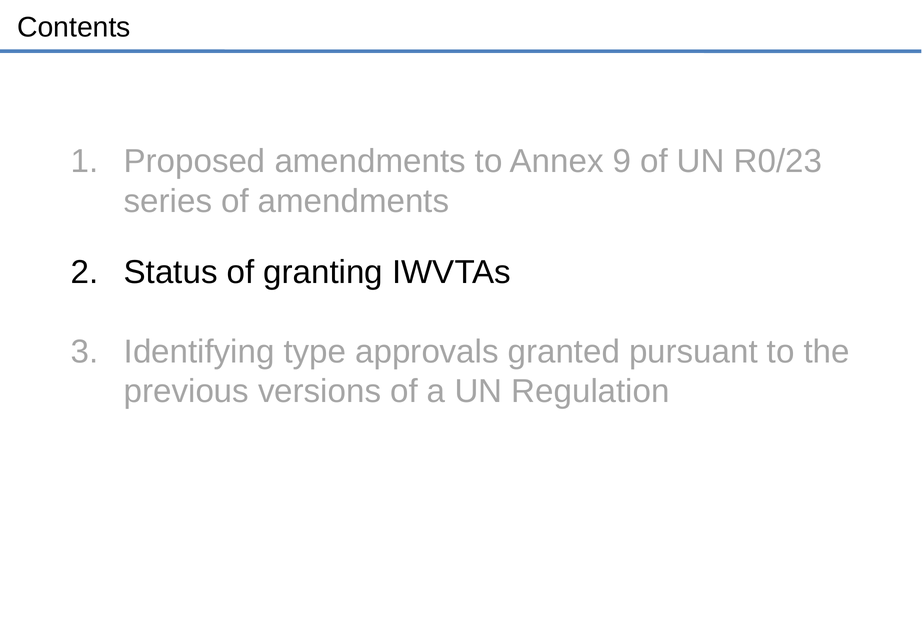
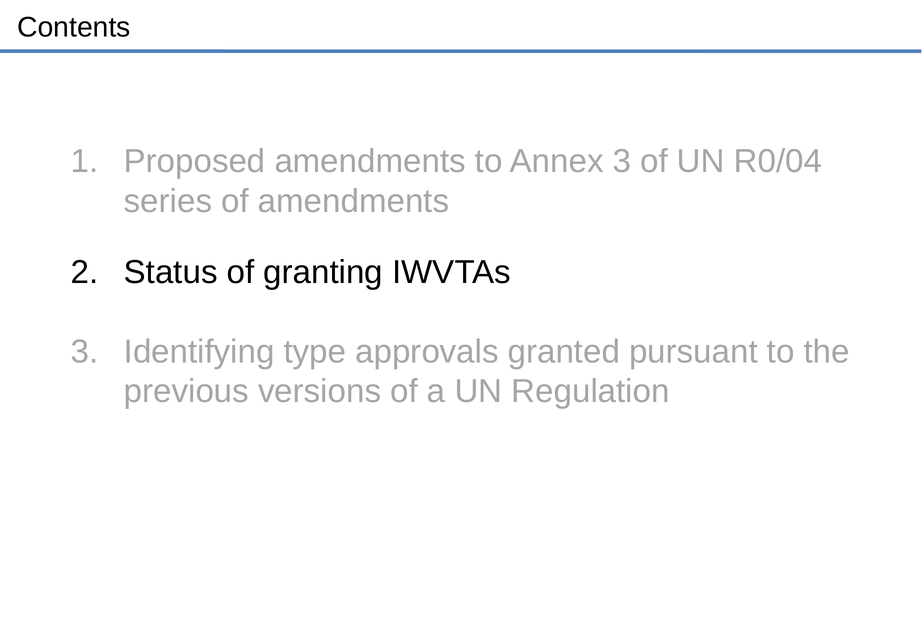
Annex 9: 9 -> 3
R0/23: R0/23 -> R0/04
